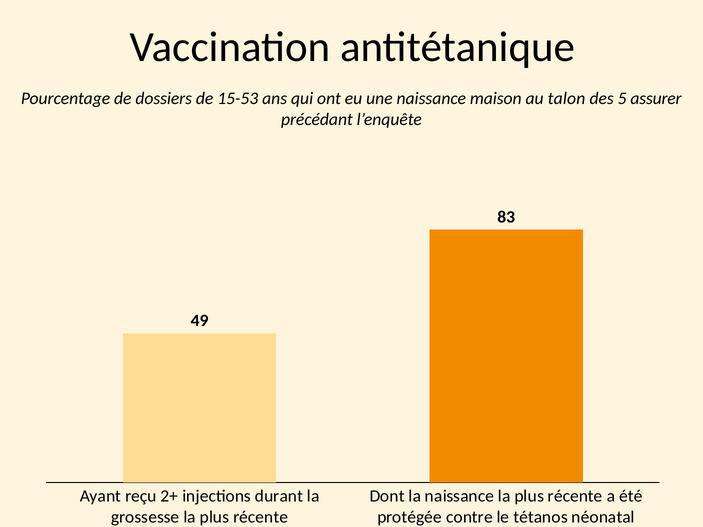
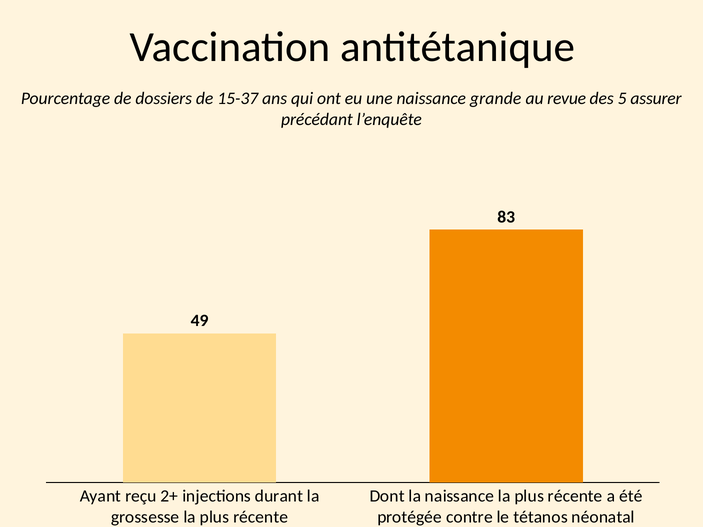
15-53: 15-53 -> 15-37
maison: maison -> grande
talon: talon -> revue
